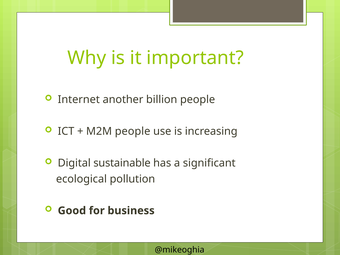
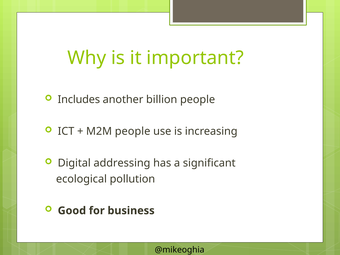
Internet: Internet -> Includes
sustainable: sustainable -> addressing
